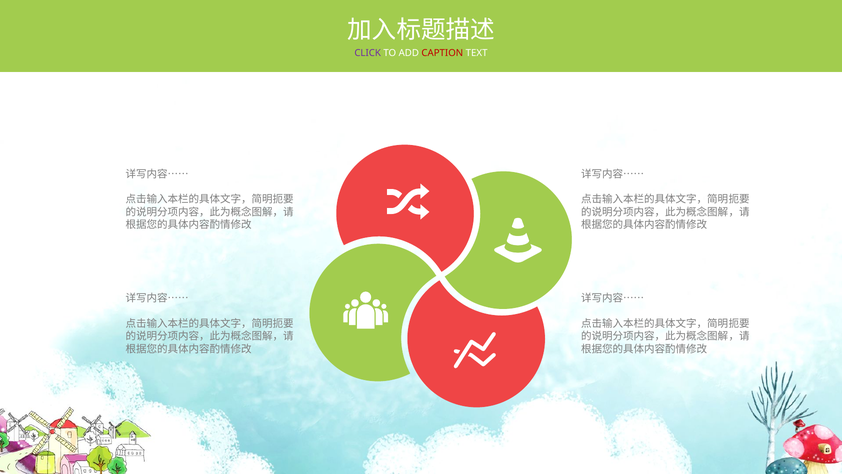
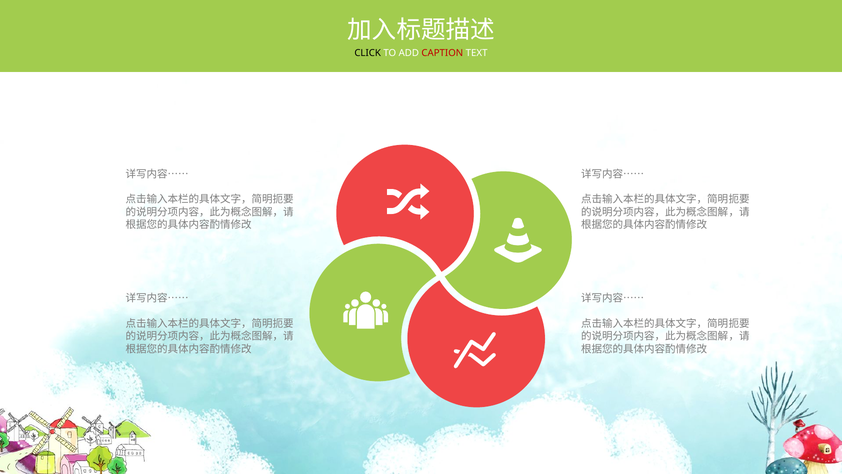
CLICK colour: purple -> black
